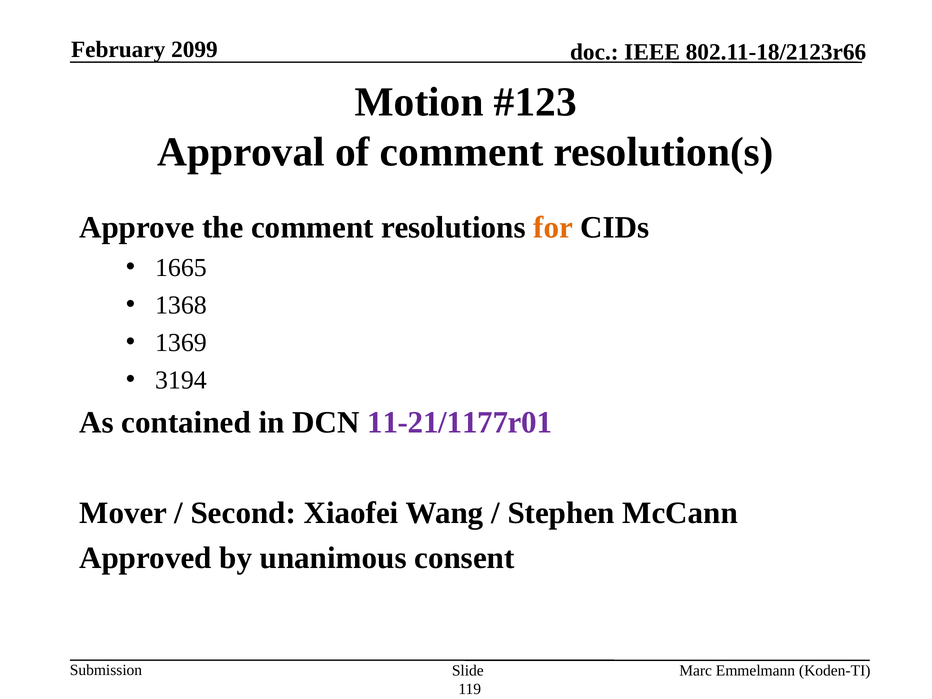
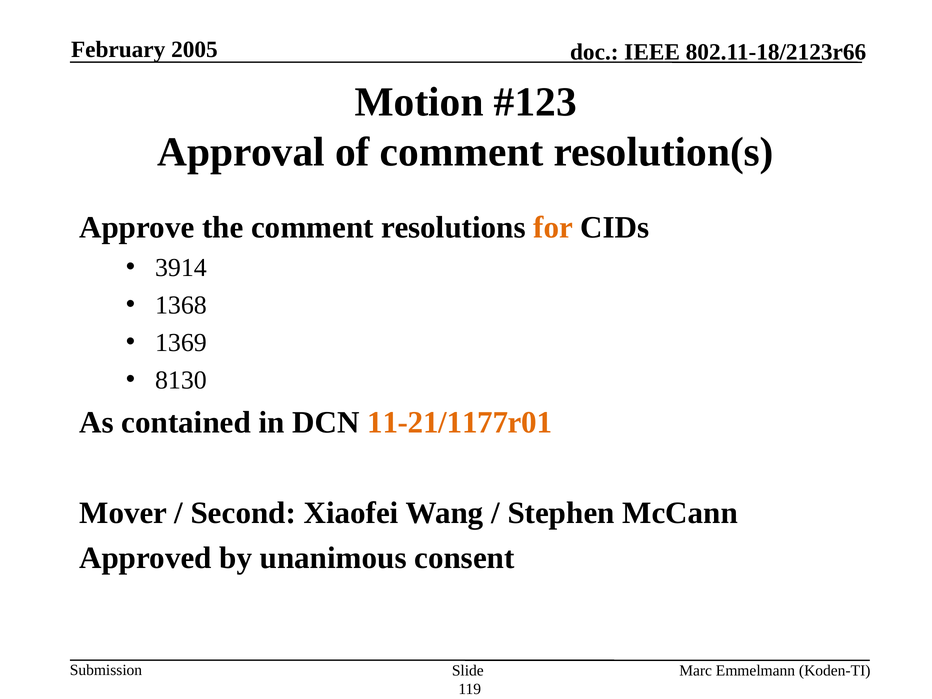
2099: 2099 -> 2005
1665: 1665 -> 3914
3194: 3194 -> 8130
11-21/1177r01 colour: purple -> orange
